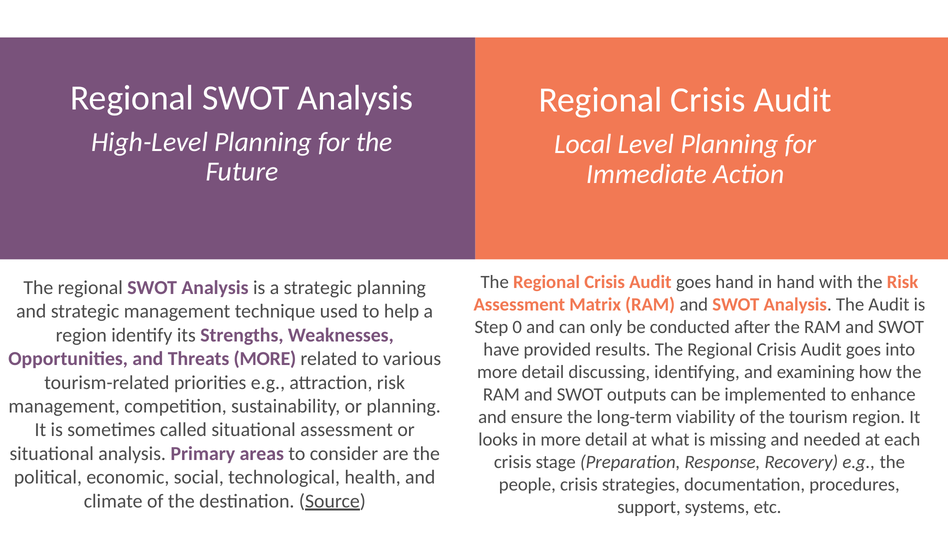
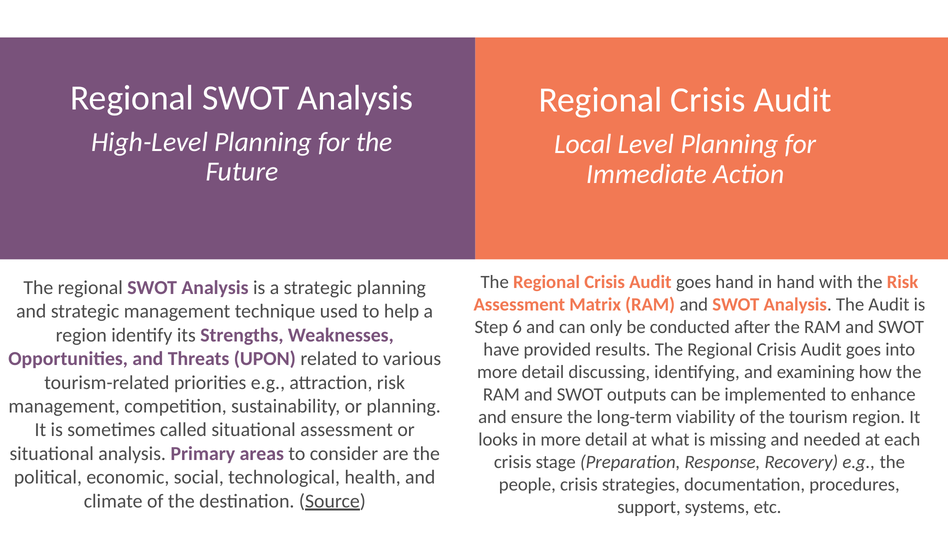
0: 0 -> 6
Threats MORE: MORE -> UPON
